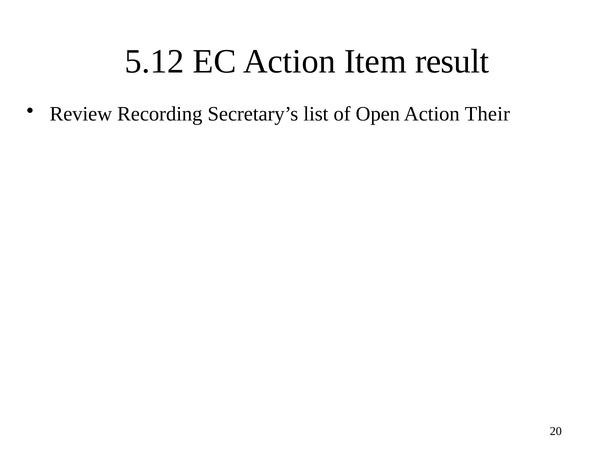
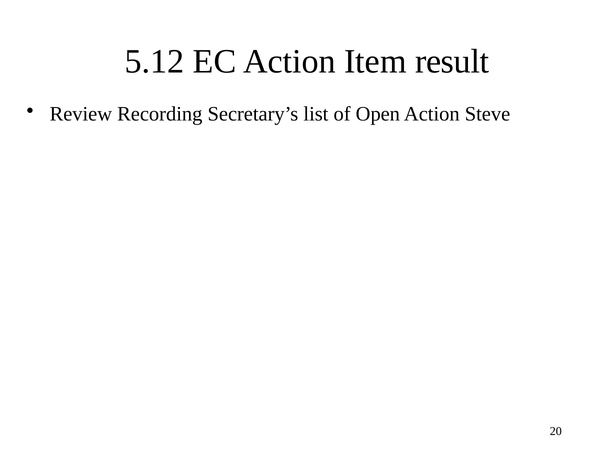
Their: Their -> Steve
